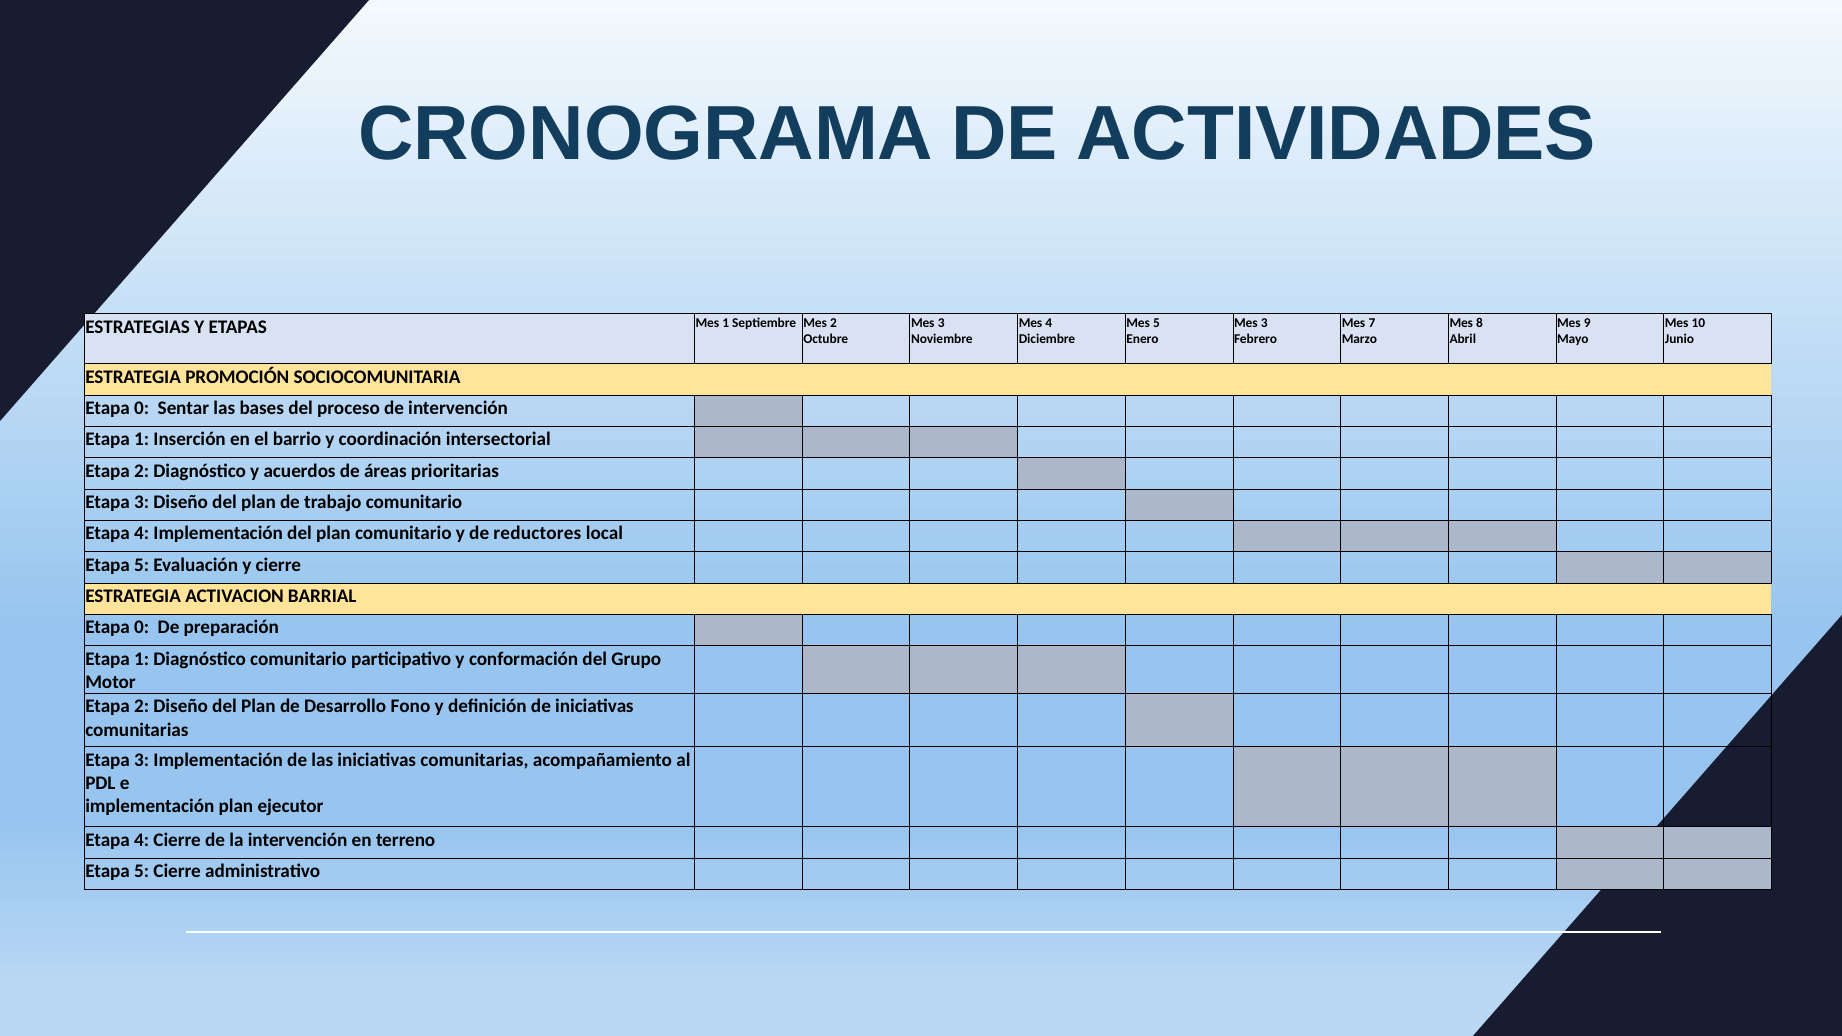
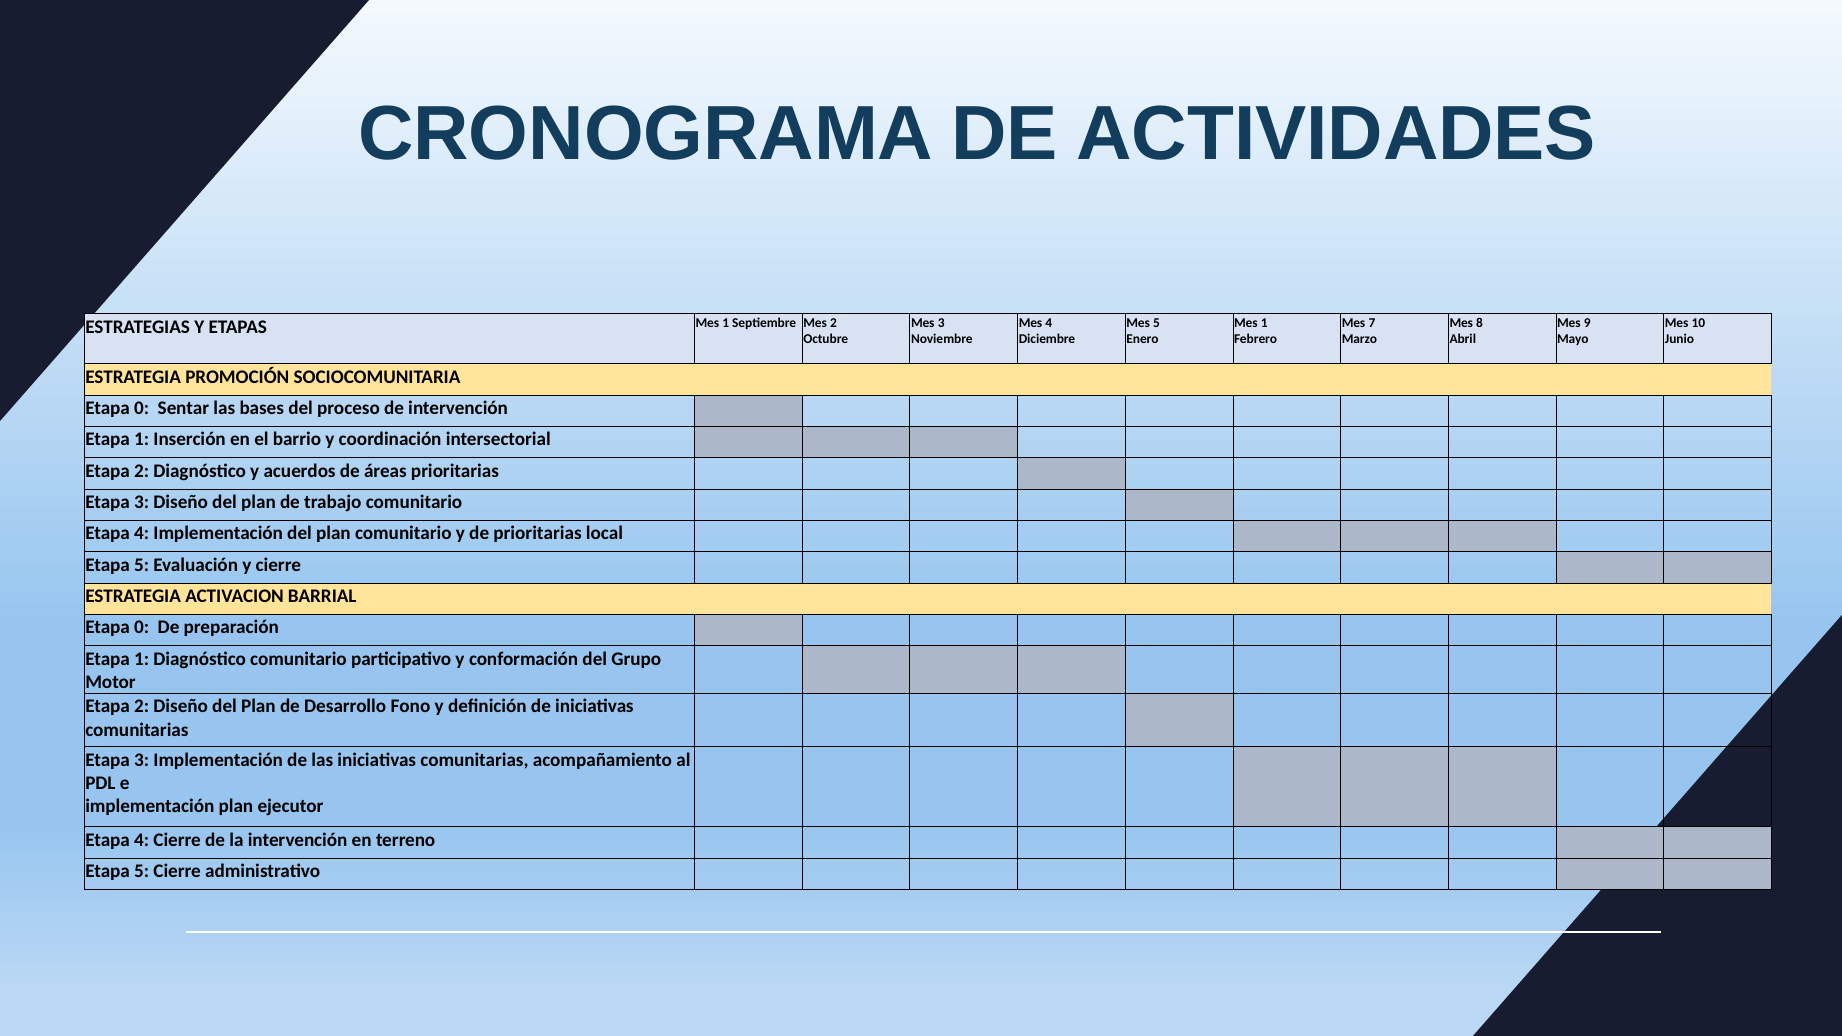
3 at (1264, 323): 3 -> 1
de reductores: reductores -> prioritarias
